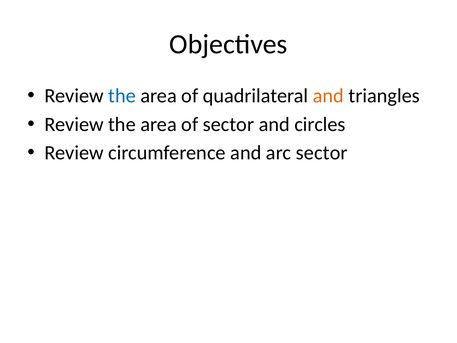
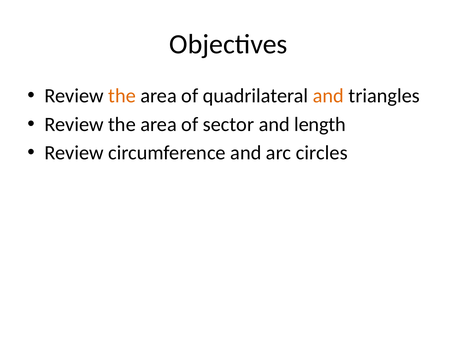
the at (122, 96) colour: blue -> orange
circles: circles -> length
arc sector: sector -> circles
